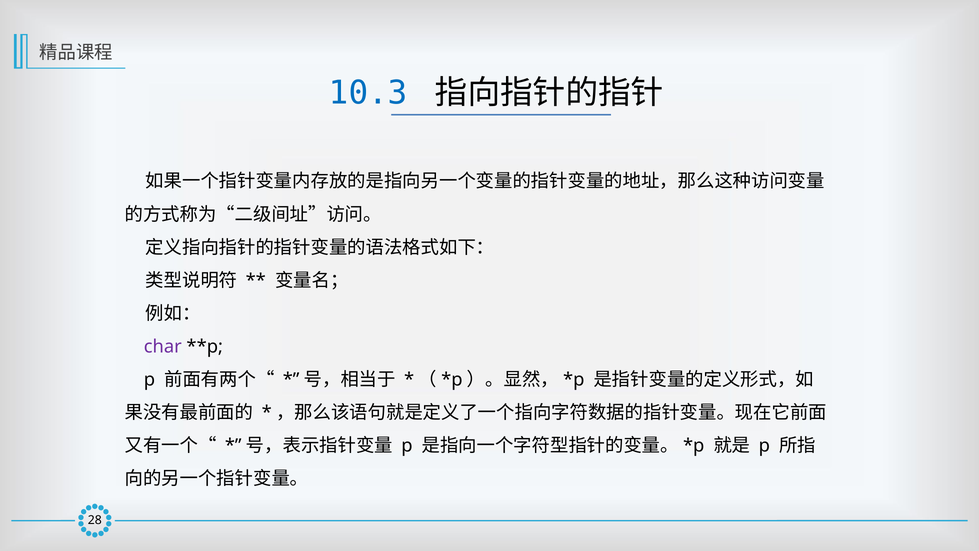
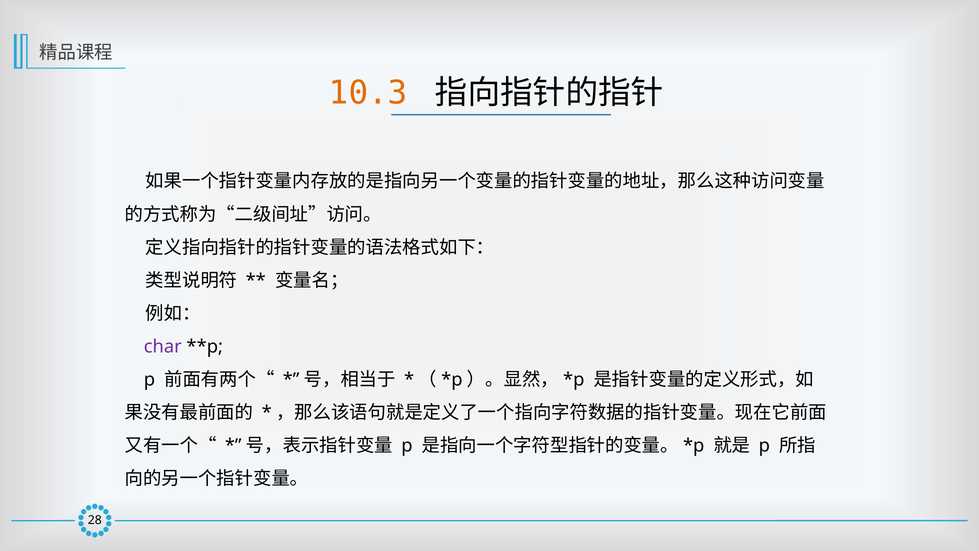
10.3 colour: blue -> orange
